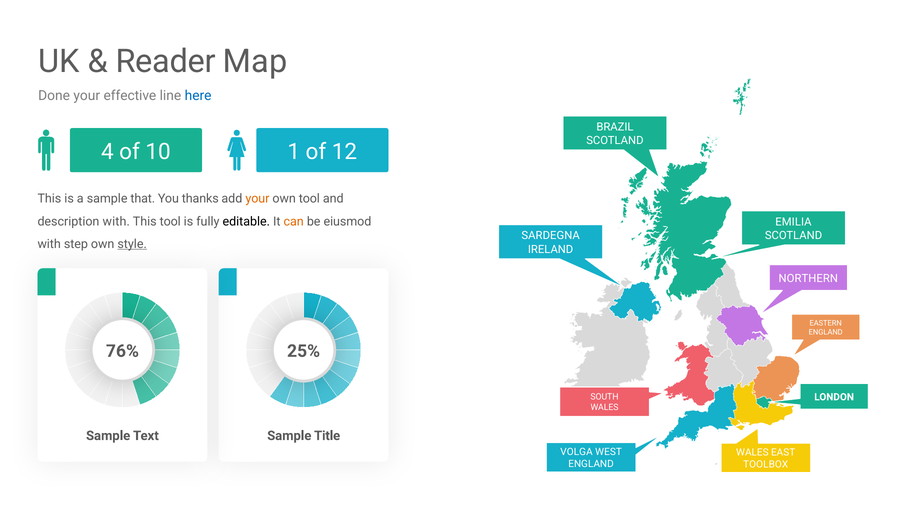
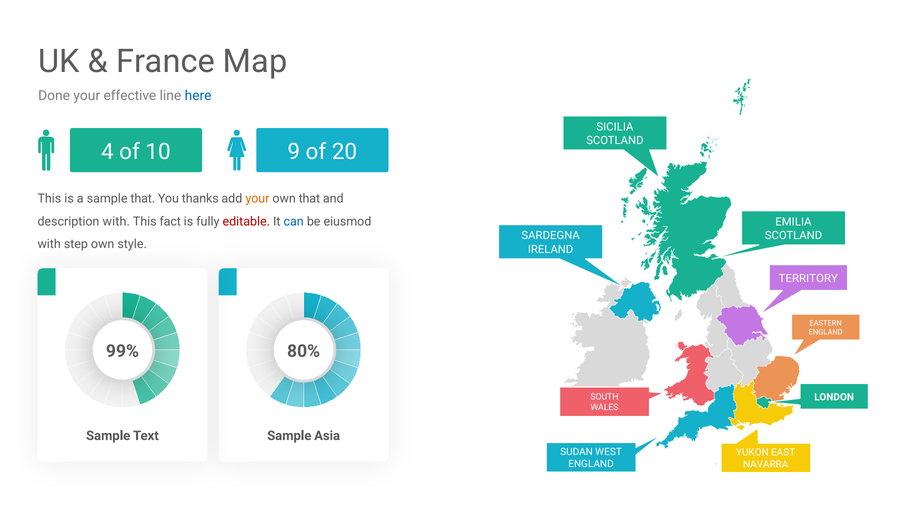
Reader: Reader -> France
BRAZIL: BRAZIL -> SICILIA
1: 1 -> 9
12: 12 -> 20
own tool: tool -> that
This tool: tool -> fact
editable colour: black -> red
can colour: orange -> blue
style underline: present -> none
NORTHERN: NORTHERN -> TERRITORY
76%: 76% -> 99%
25%: 25% -> 80%
Title: Title -> Asia
VOLGA: VOLGA -> SUDAN
WALES at (752, 452): WALES -> YUKON
TOOLBOX: TOOLBOX -> NAVARRA
